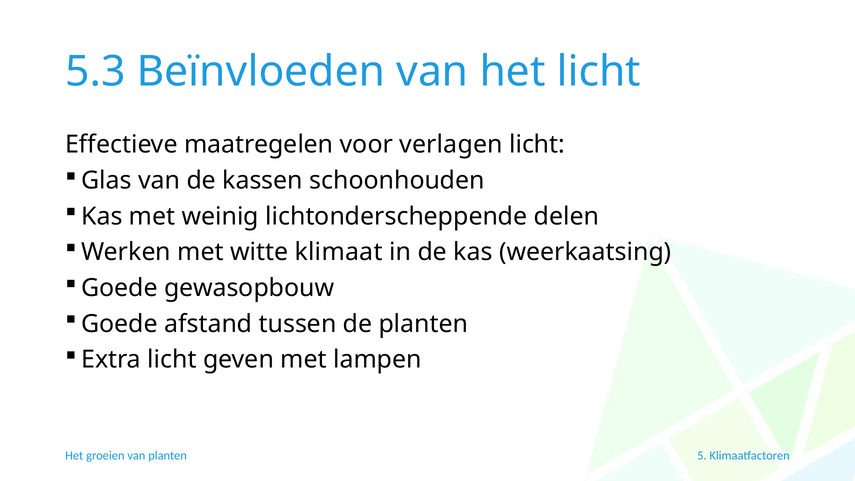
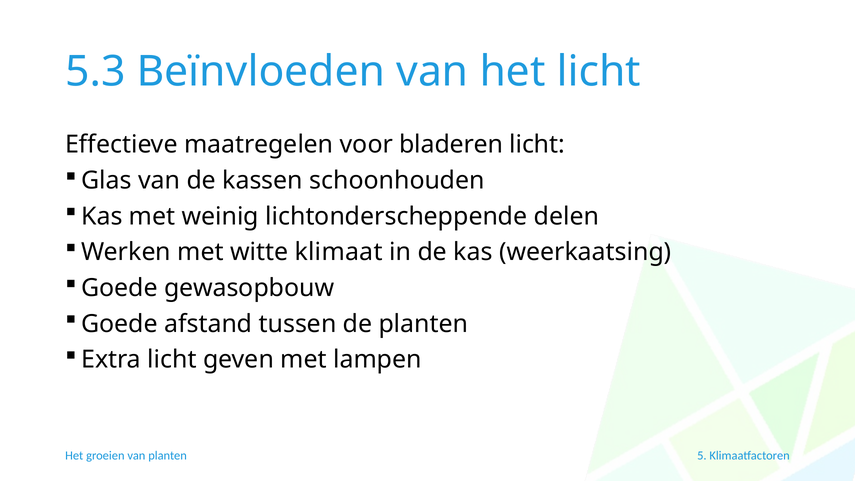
verlagen: verlagen -> bladeren
